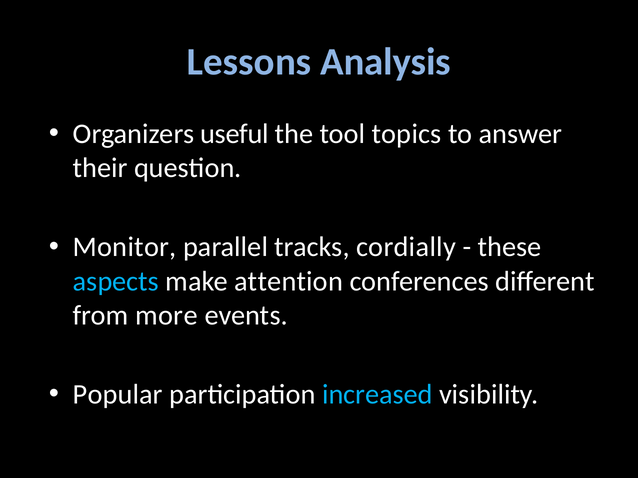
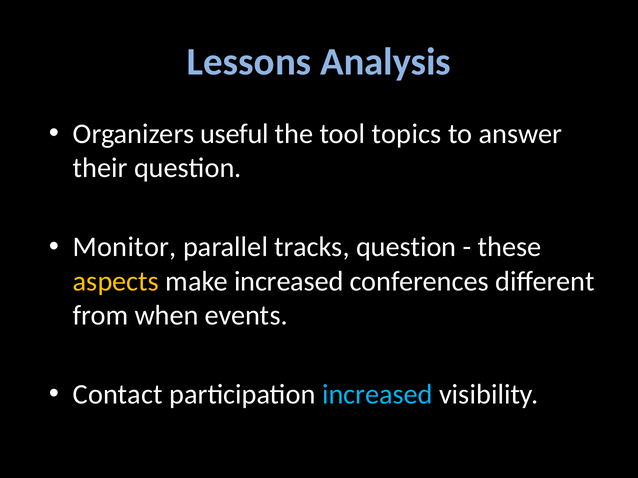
tracks cordially: cordially -> question
aspects colour: light blue -> yellow
make attention: attention -> increased
more: more -> when
Popular: Popular -> Contact
